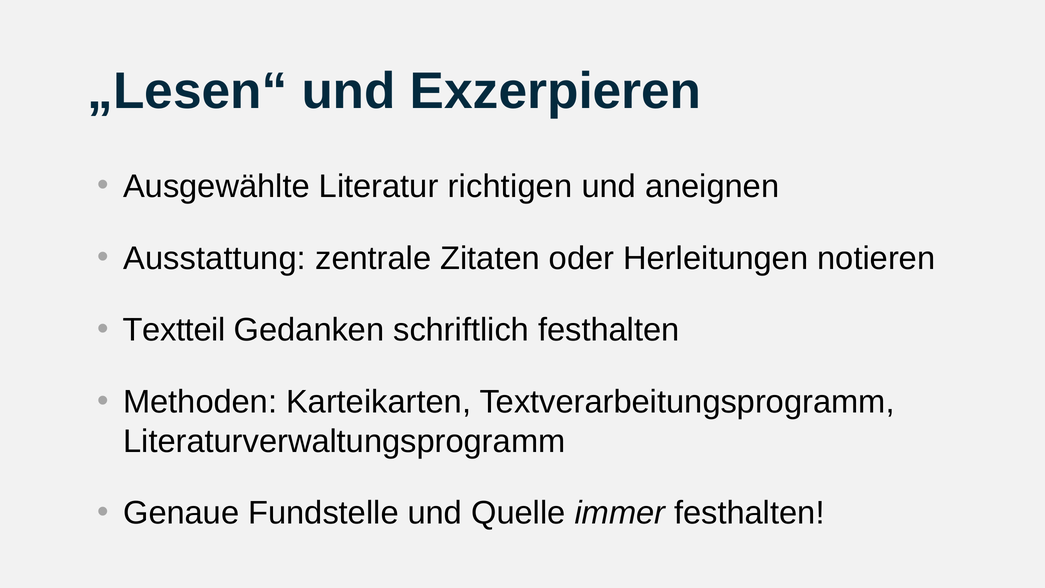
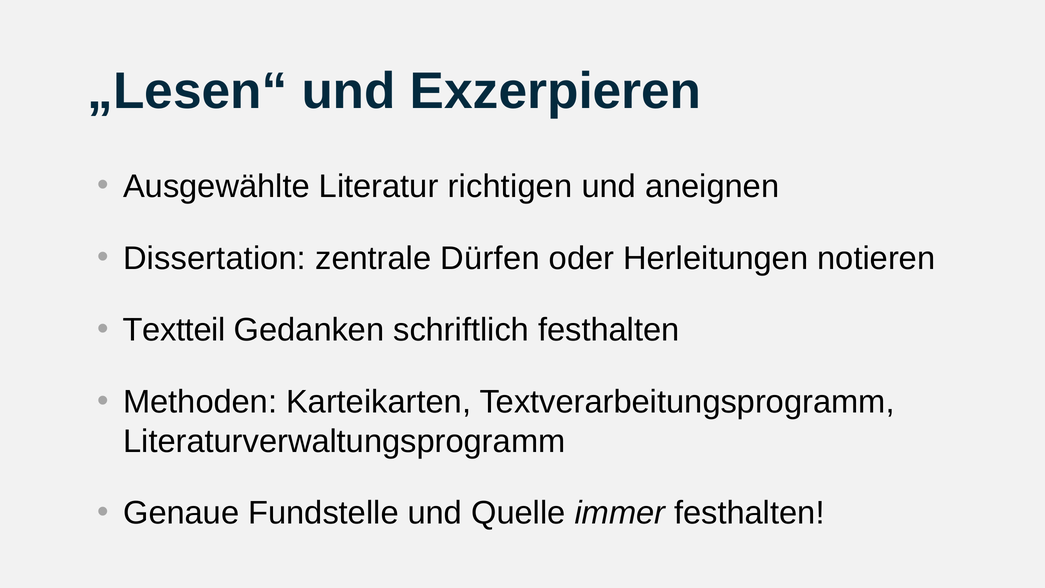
Ausstattung: Ausstattung -> Dissertation
Zitaten: Zitaten -> Dürfen
